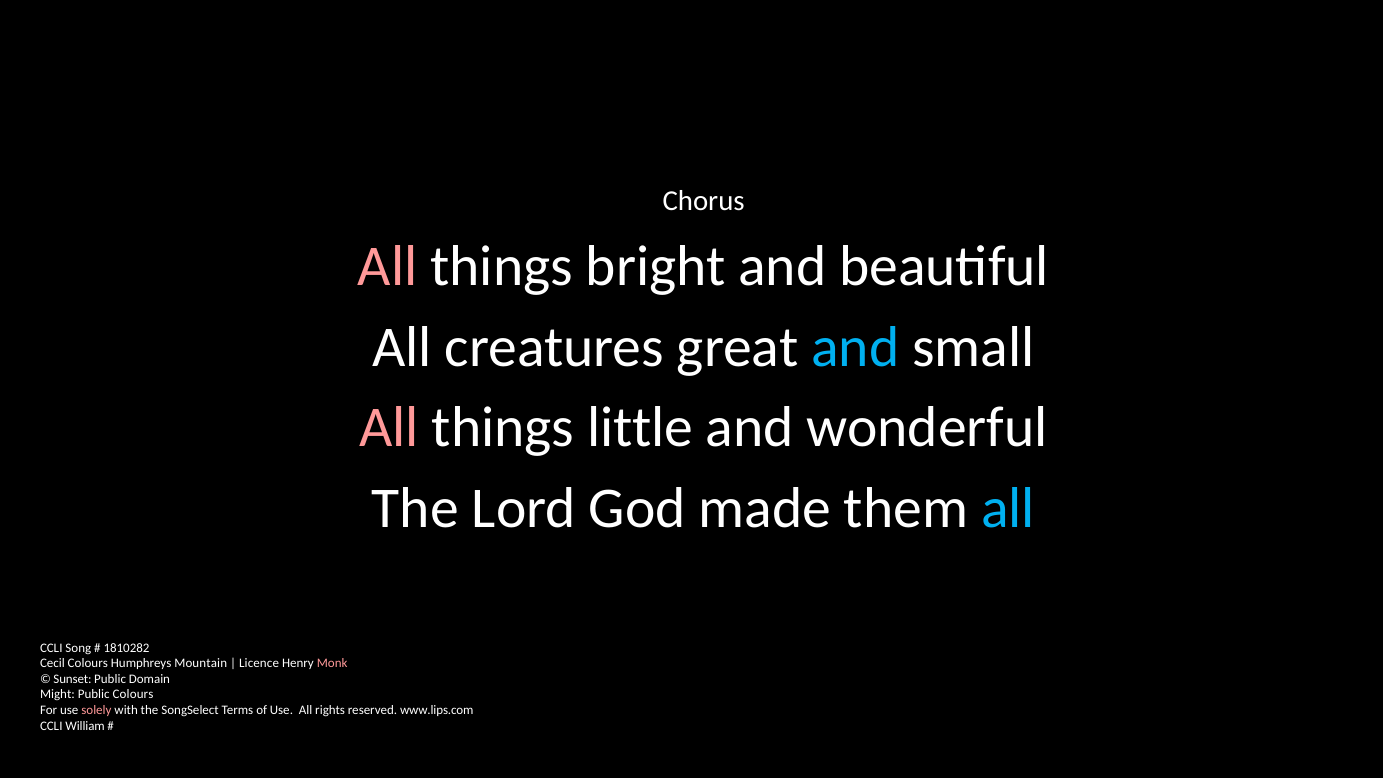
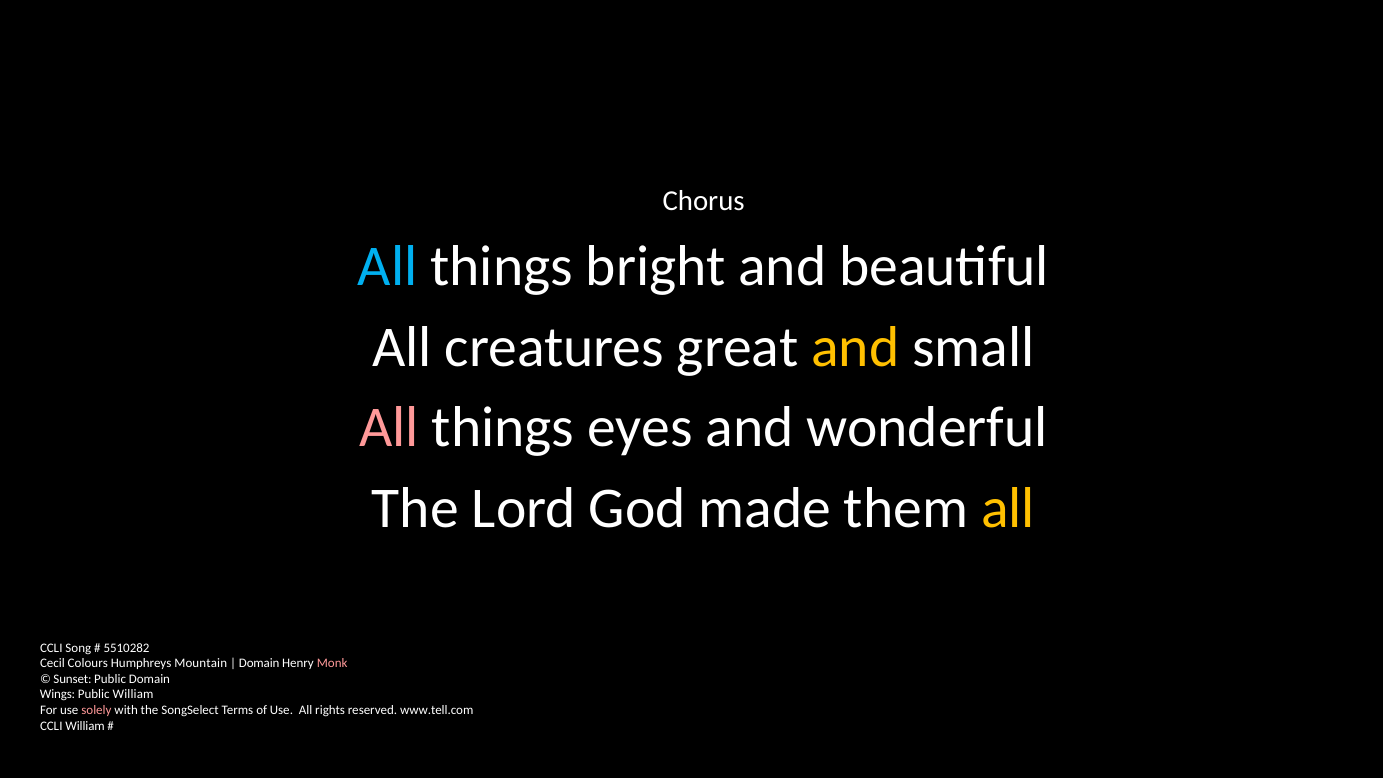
All at (388, 267) colour: pink -> light blue
and at (855, 347) colour: light blue -> yellow
little: little -> eyes
all at (1008, 509) colour: light blue -> yellow
1810282: 1810282 -> 5510282
Licence at (259, 663): Licence -> Domain
Might: Might -> Wings
Public Colours: Colours -> William
www.lips.com: www.lips.com -> www.tell.com
